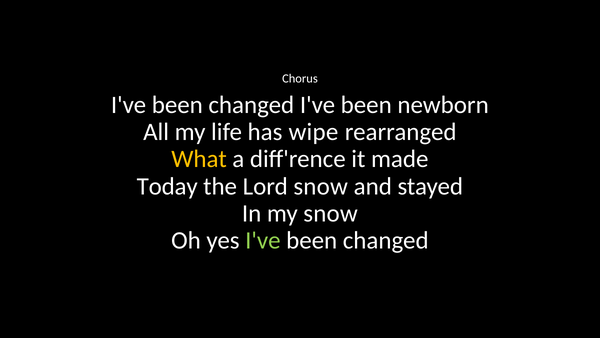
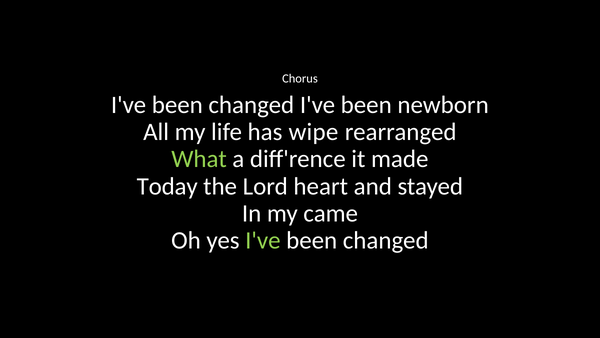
What colour: yellow -> light green
Lord snow: snow -> heart
my snow: snow -> came
